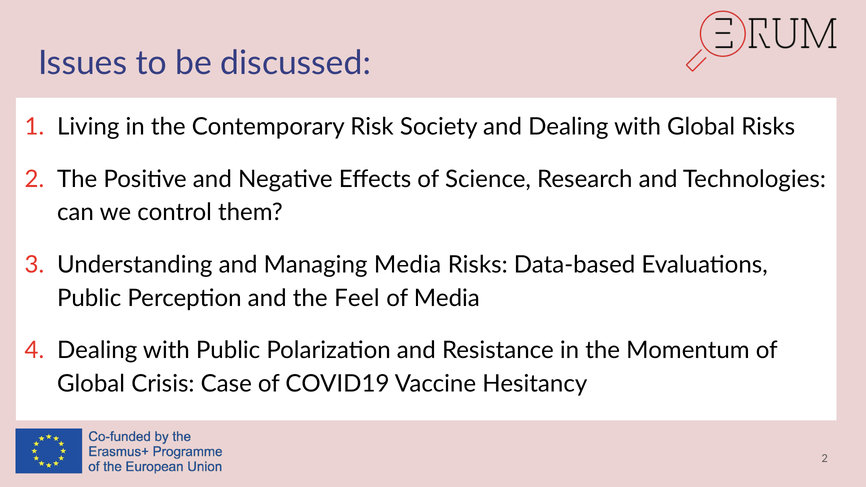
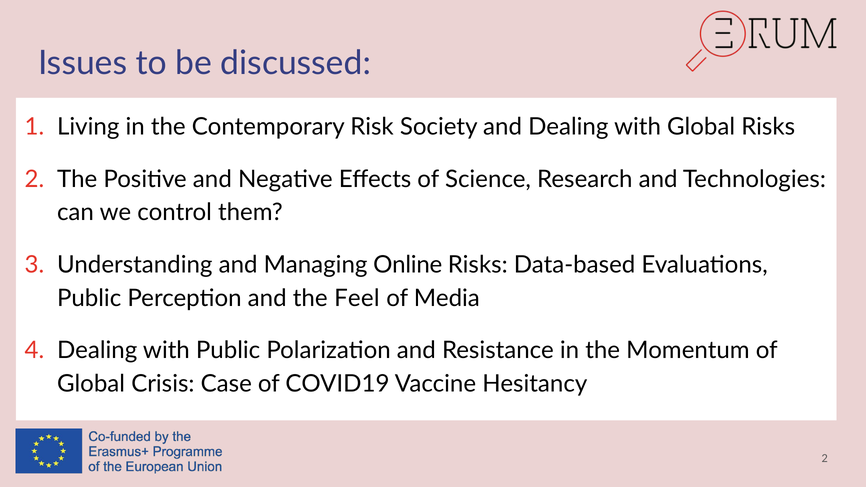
Managing Media: Media -> Online
